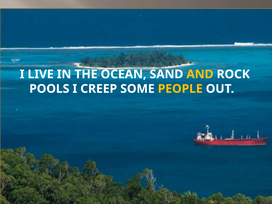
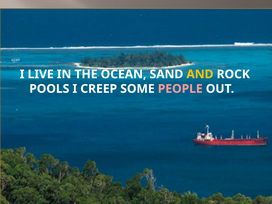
PEOPLE colour: yellow -> pink
